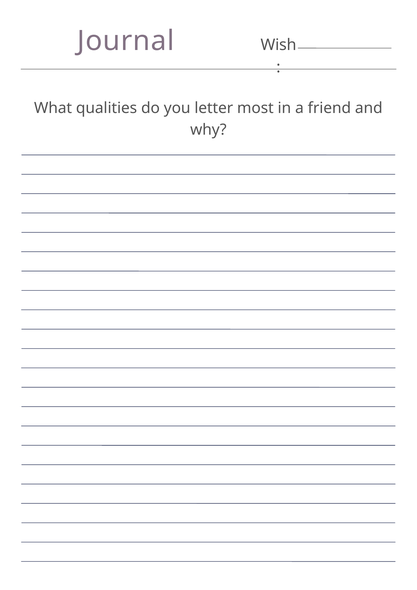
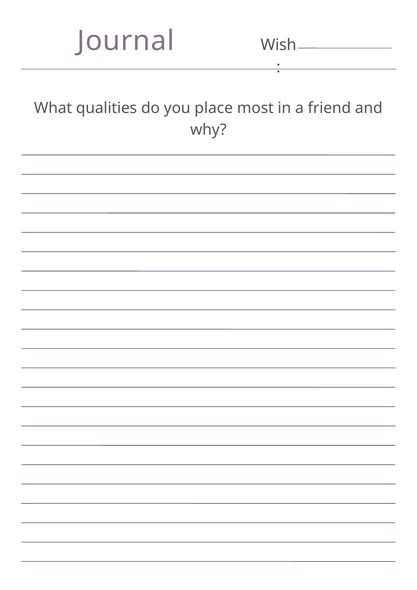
letter: letter -> place
